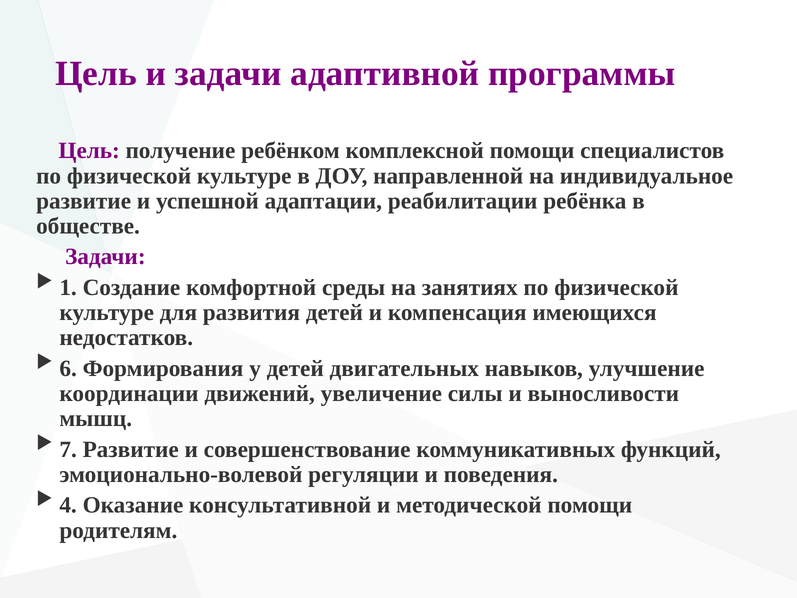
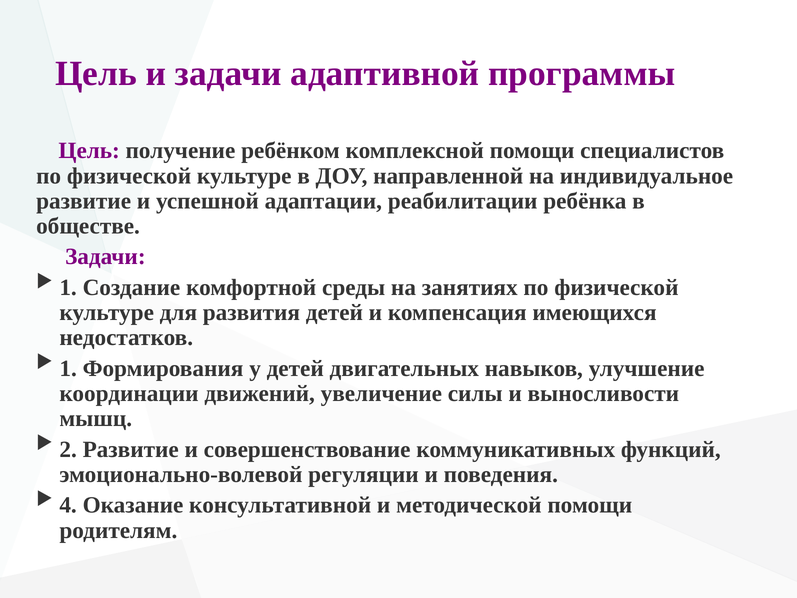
6 at (68, 368): 6 -> 1
7: 7 -> 2
